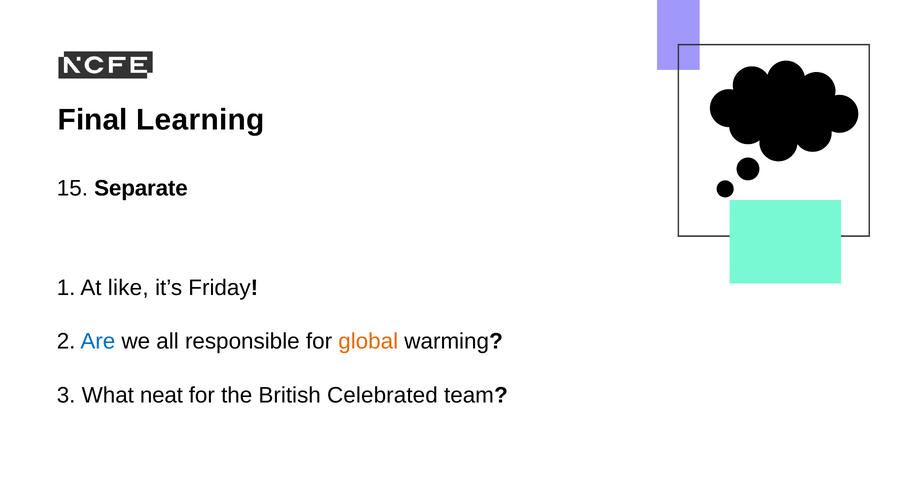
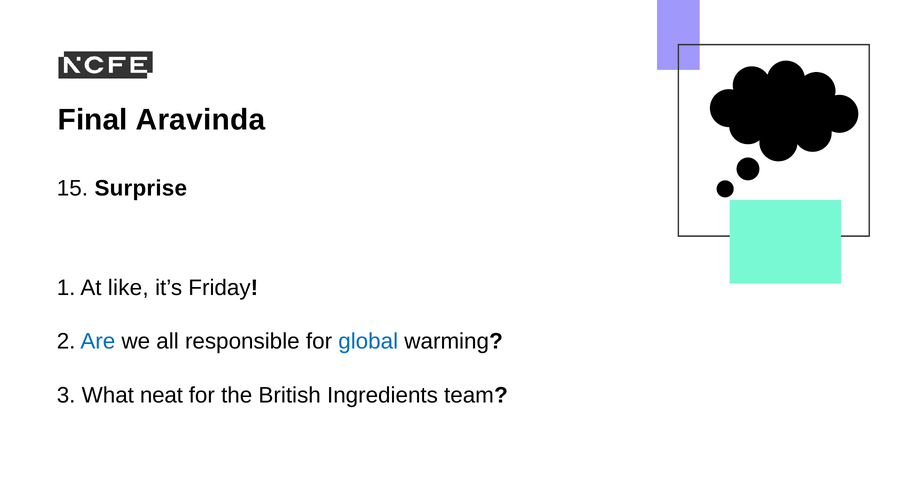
Learning: Learning -> Aravinda
Separate: Separate -> Surprise
global colour: orange -> blue
Celebrated: Celebrated -> Ingredients
